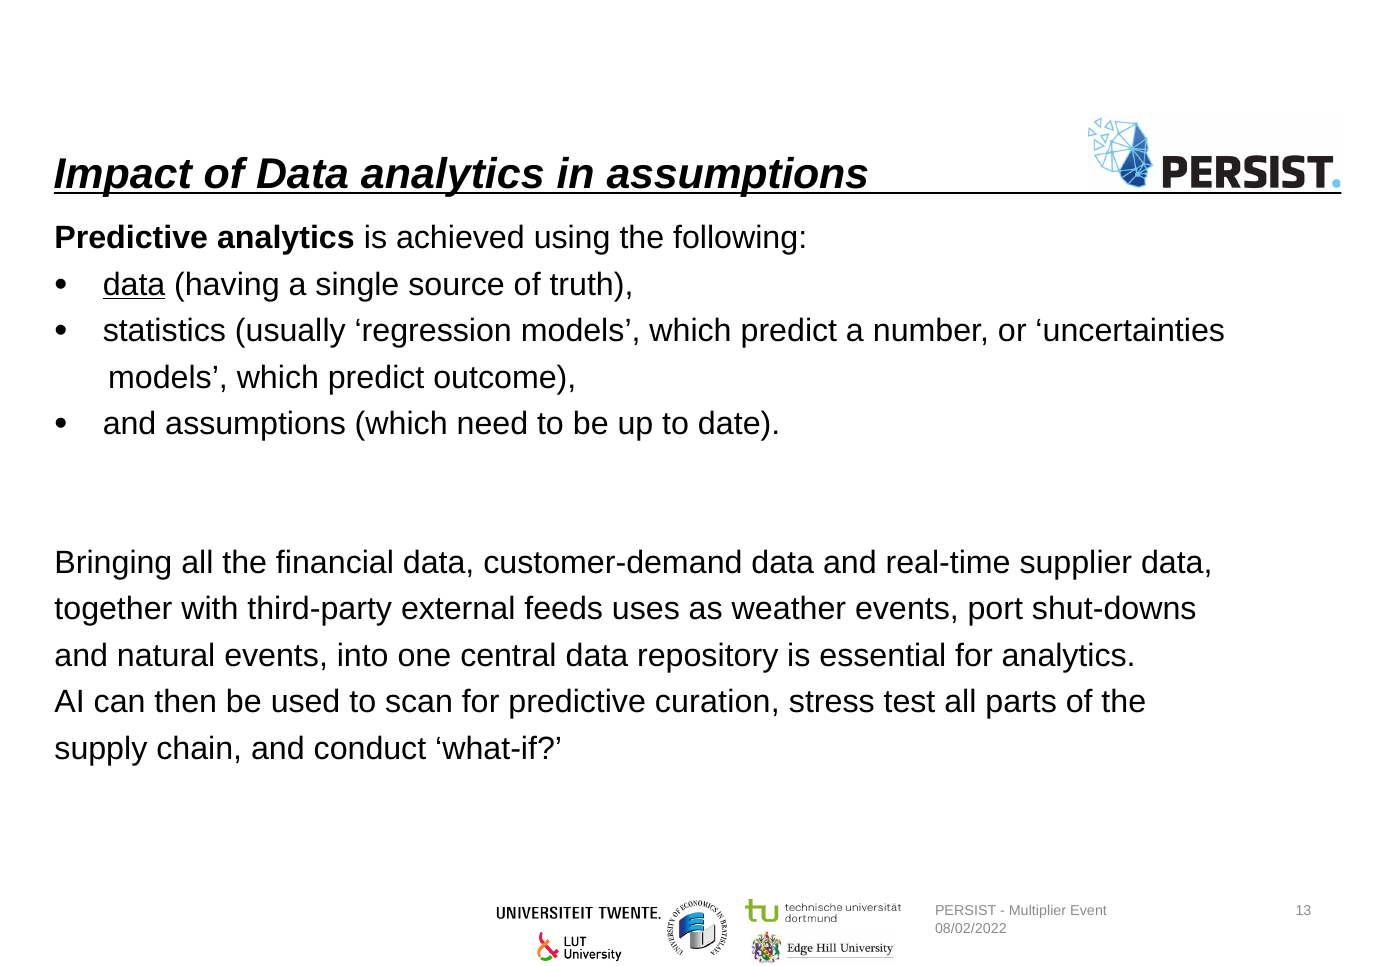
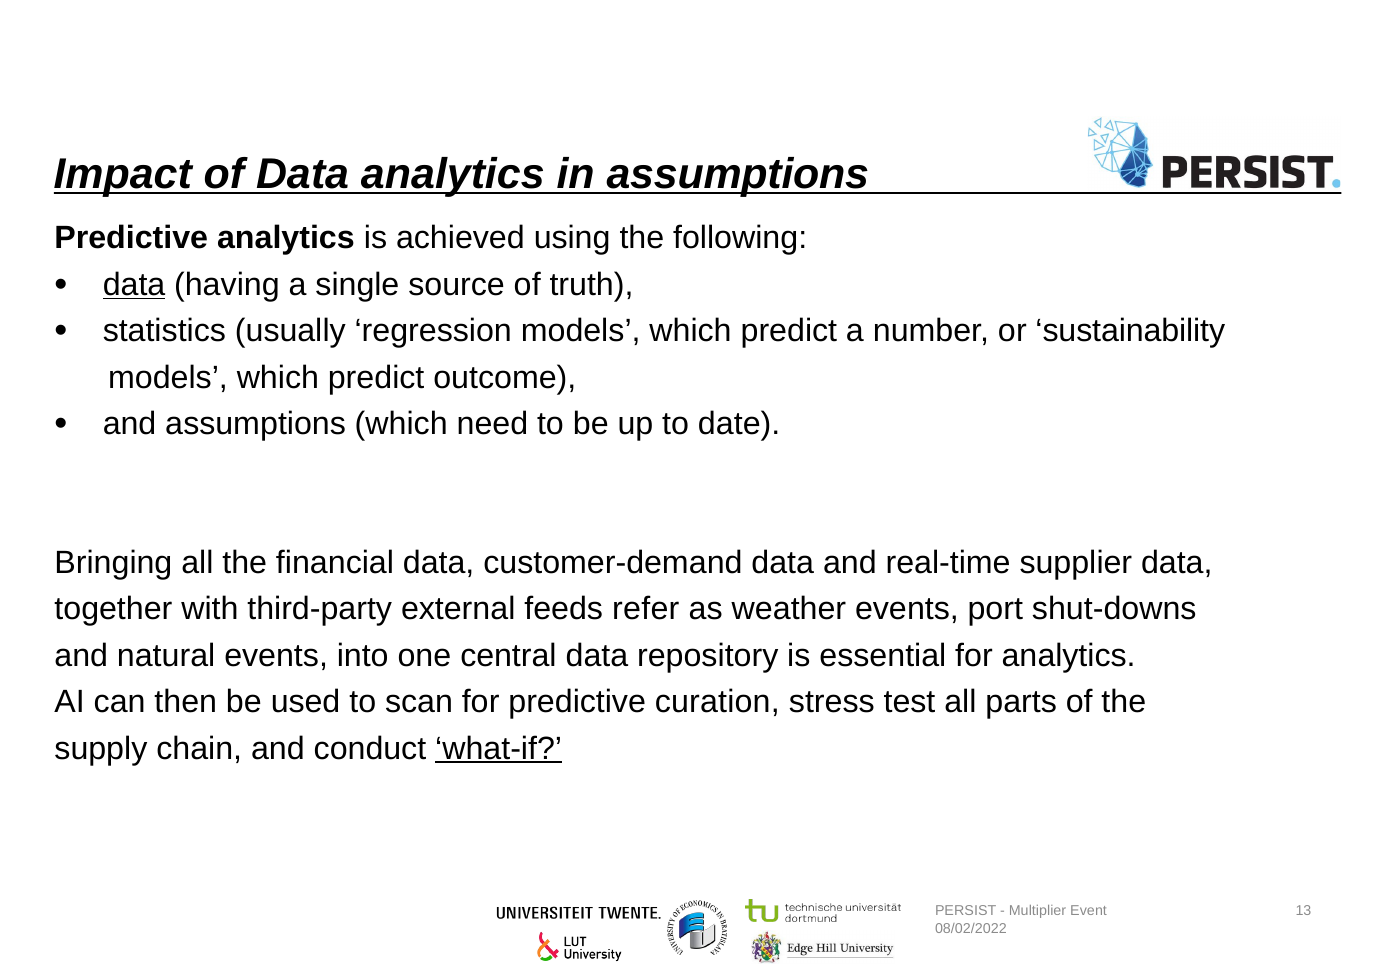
uncertainties: uncertainties -> sustainability
uses: uses -> refer
what-if underline: none -> present
